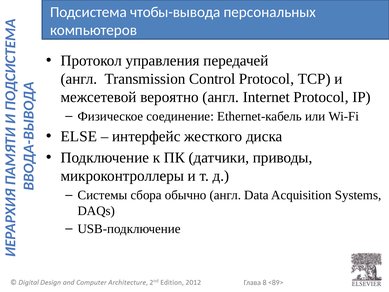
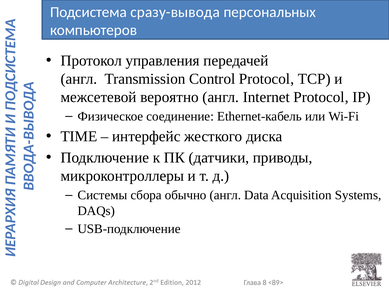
чтобы-вывода: чтобы-вывода -> сразу-вывода
ELSE: ELSE -> TIME
